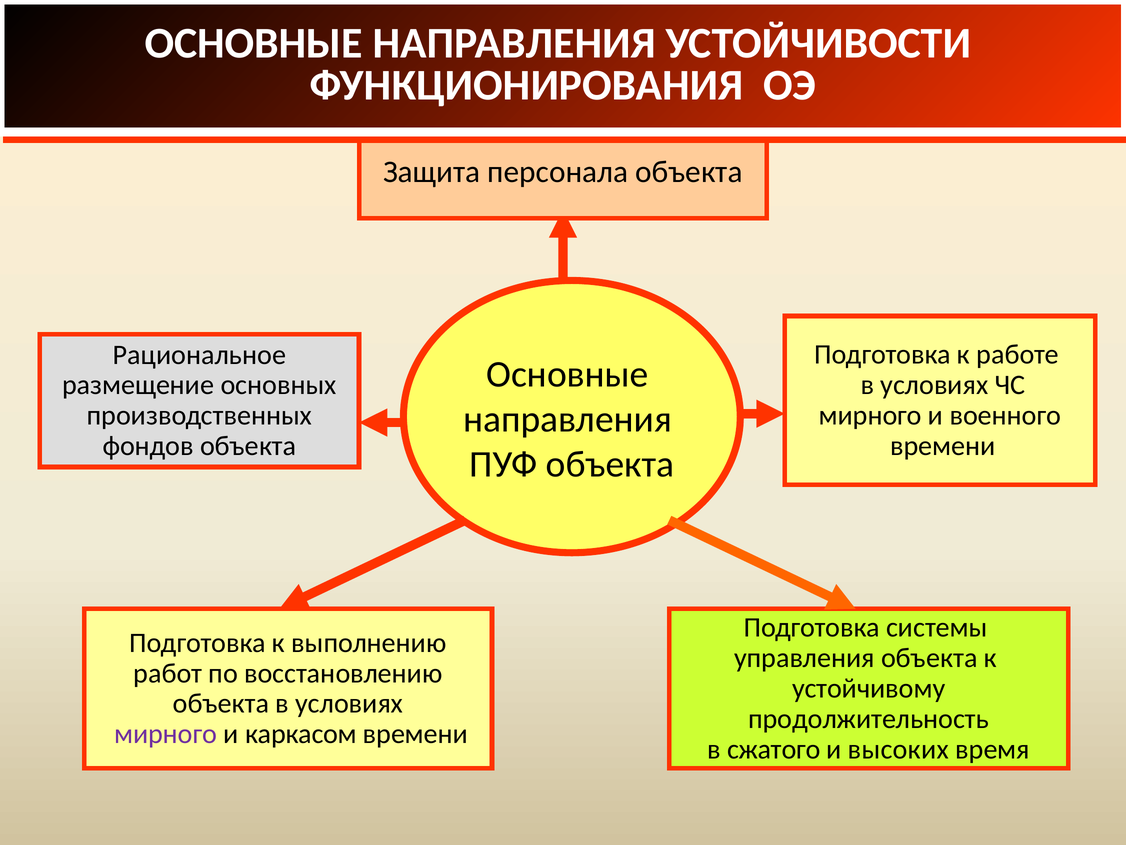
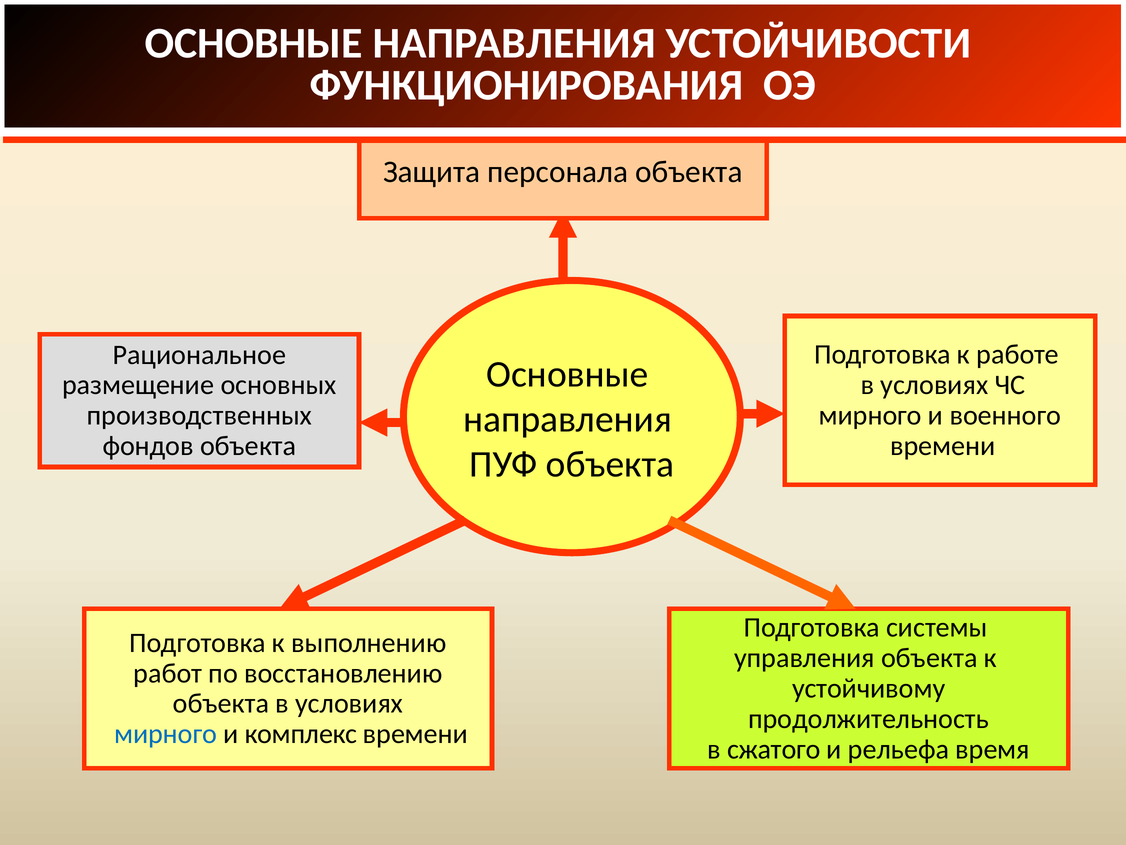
мирного at (166, 734) colour: purple -> blue
каркасом: каркасом -> комплекс
высоких: высоких -> рельефа
